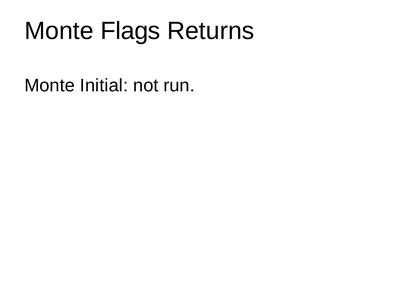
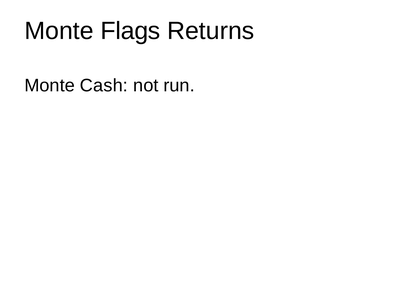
Initial: Initial -> Cash
